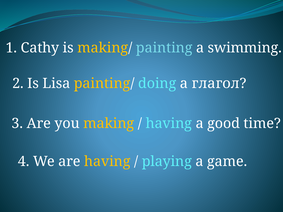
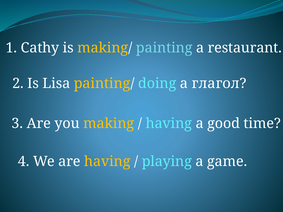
swimming: swimming -> restaurant
